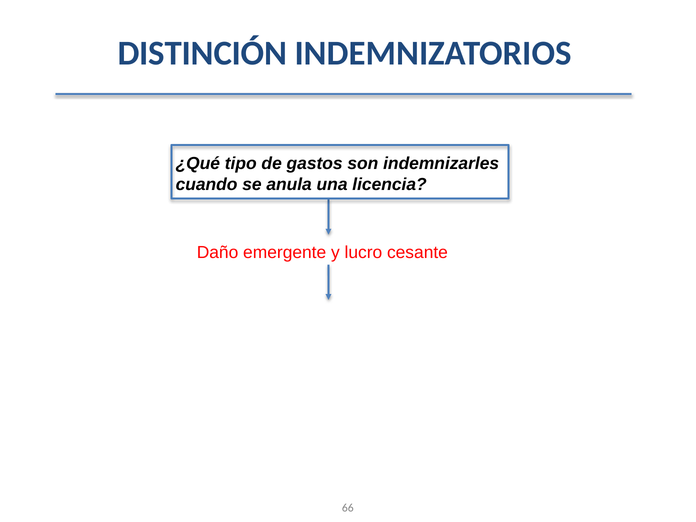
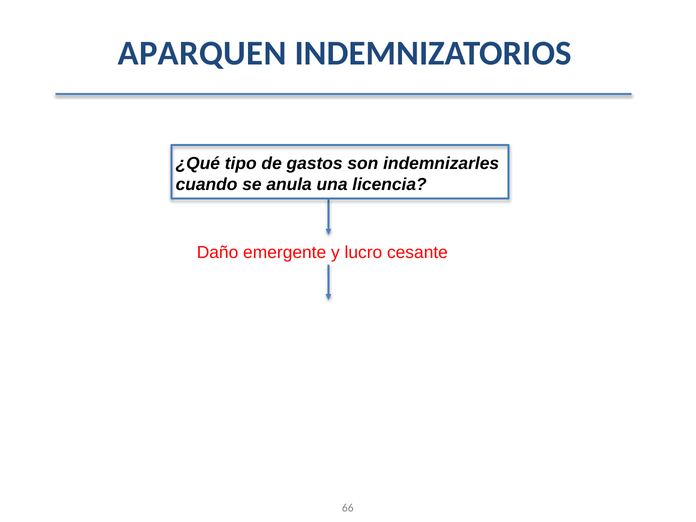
DISTINCIÓN: DISTINCIÓN -> APARQUEN
